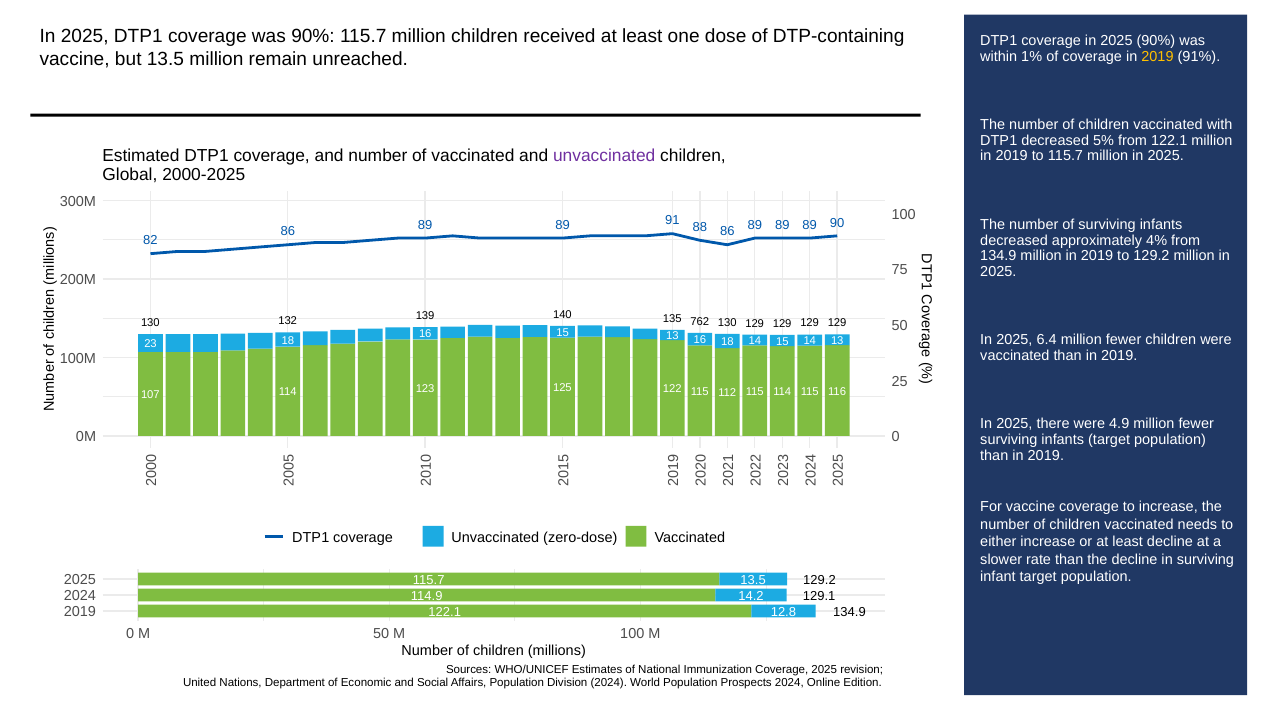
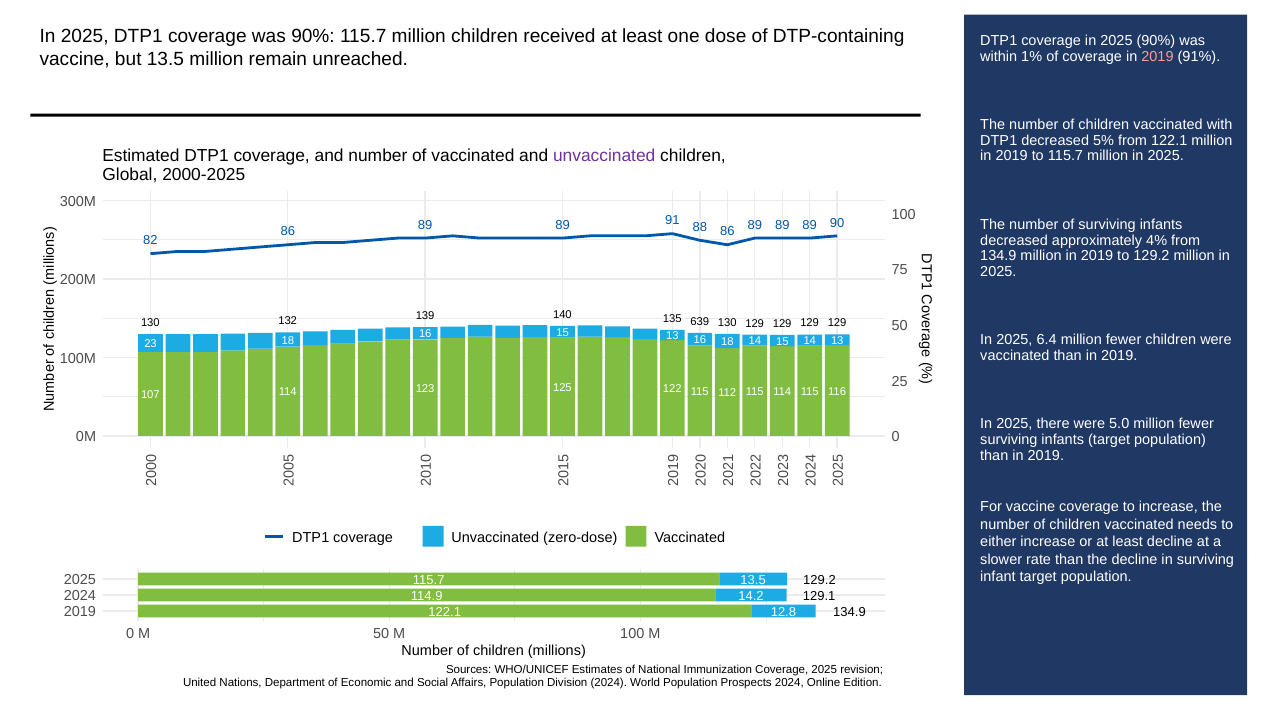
2019 at (1157, 56) colour: yellow -> pink
762: 762 -> 639
4.9: 4.9 -> 5.0
